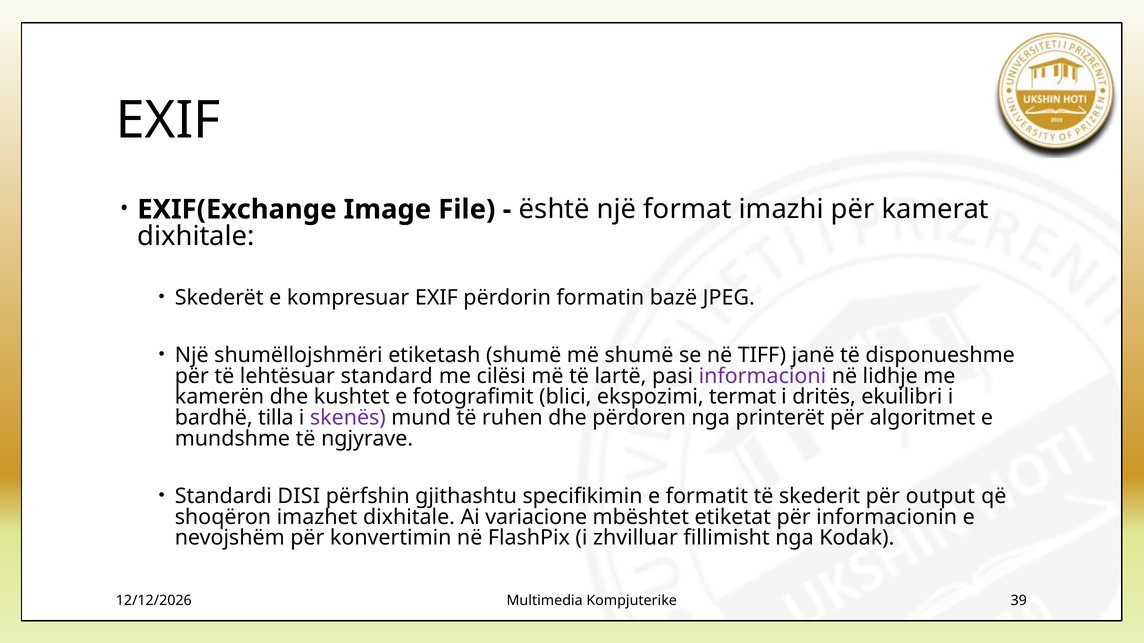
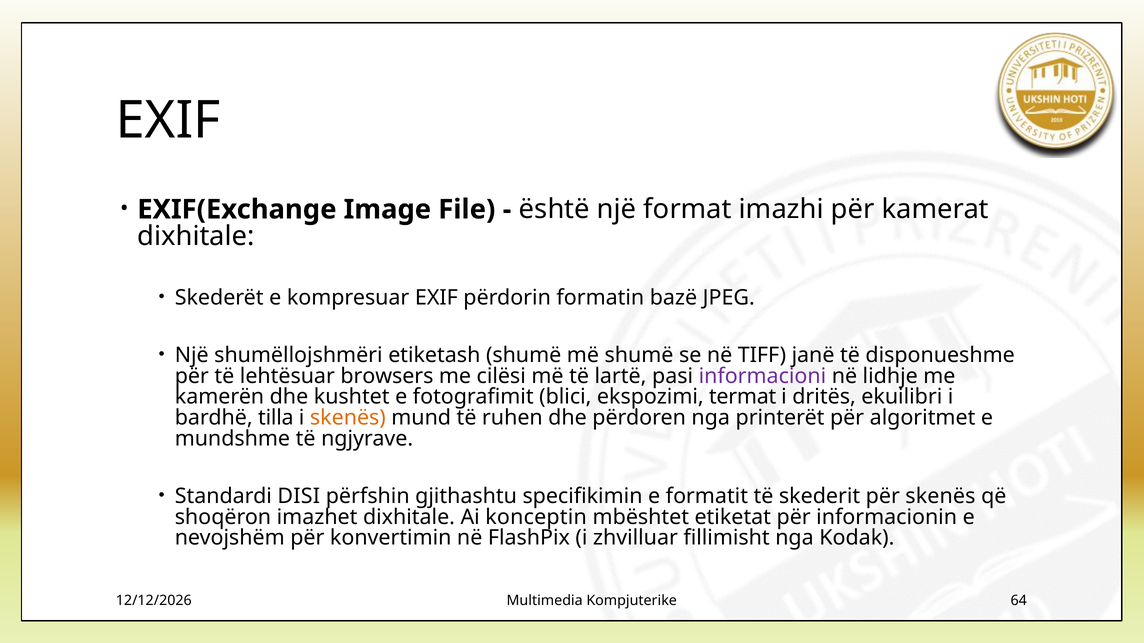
standard: standard -> browsers
skenës at (348, 418) colour: purple -> orange
për output: output -> skenës
variacione: variacione -> konceptin
39: 39 -> 64
